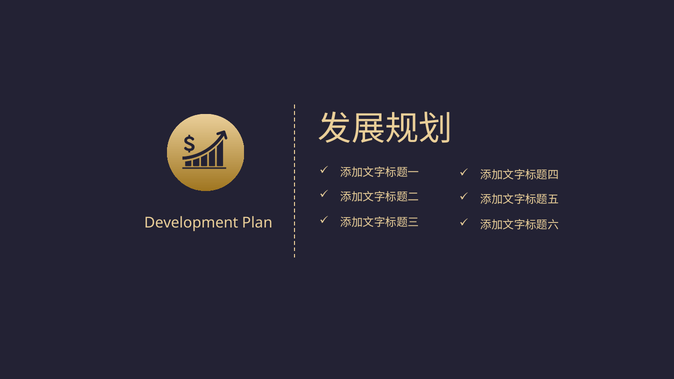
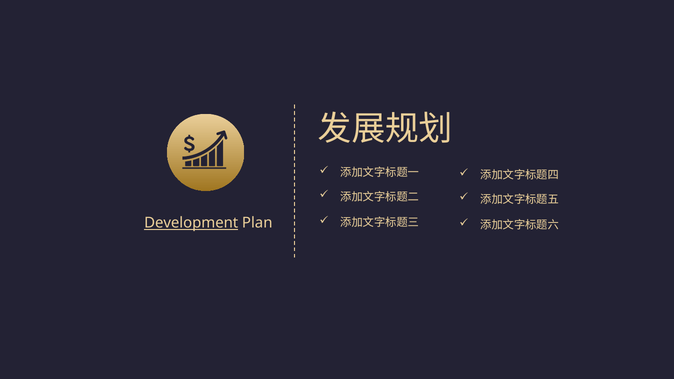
Development underline: none -> present
